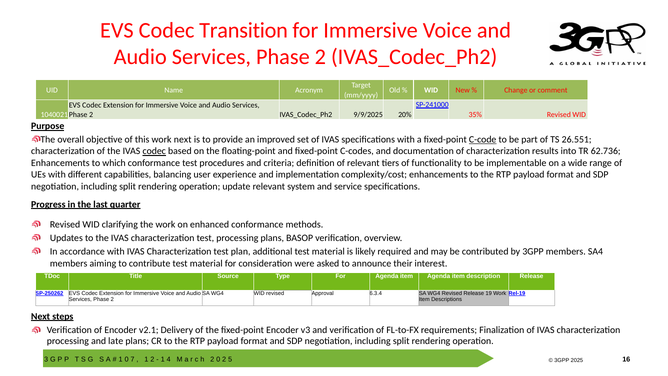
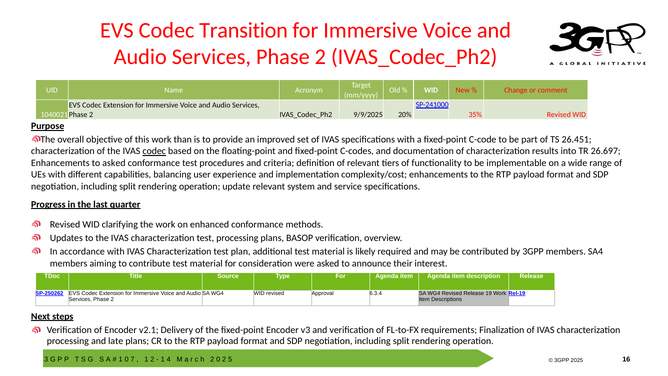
work next: next -> than
C-code underline: present -> none
26.551: 26.551 -> 26.451
62.736: 62.736 -> 26.697
to which: which -> asked
